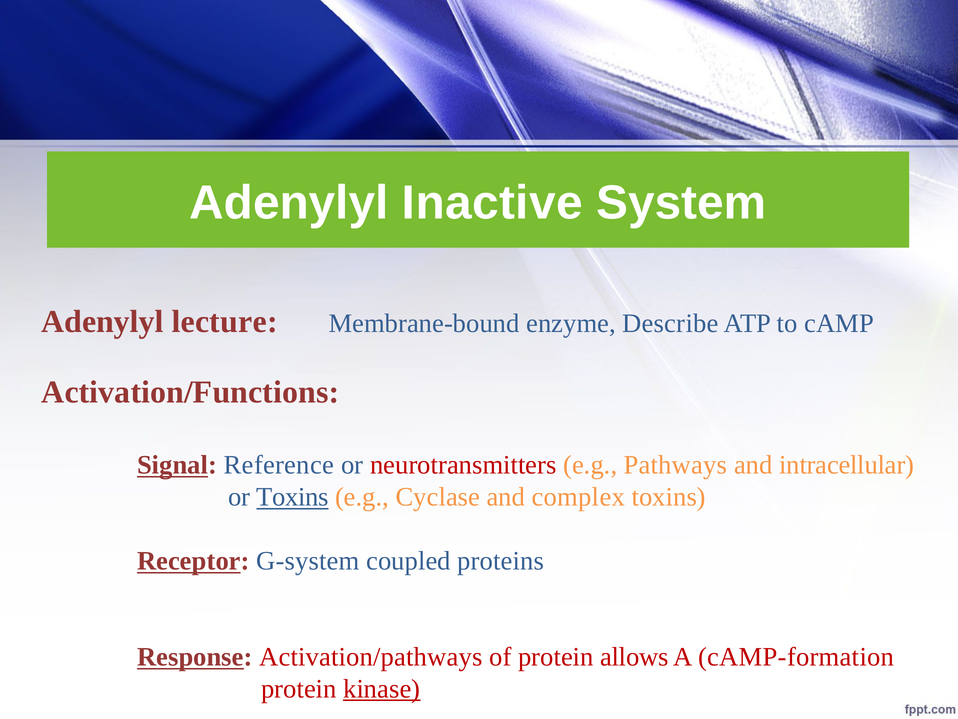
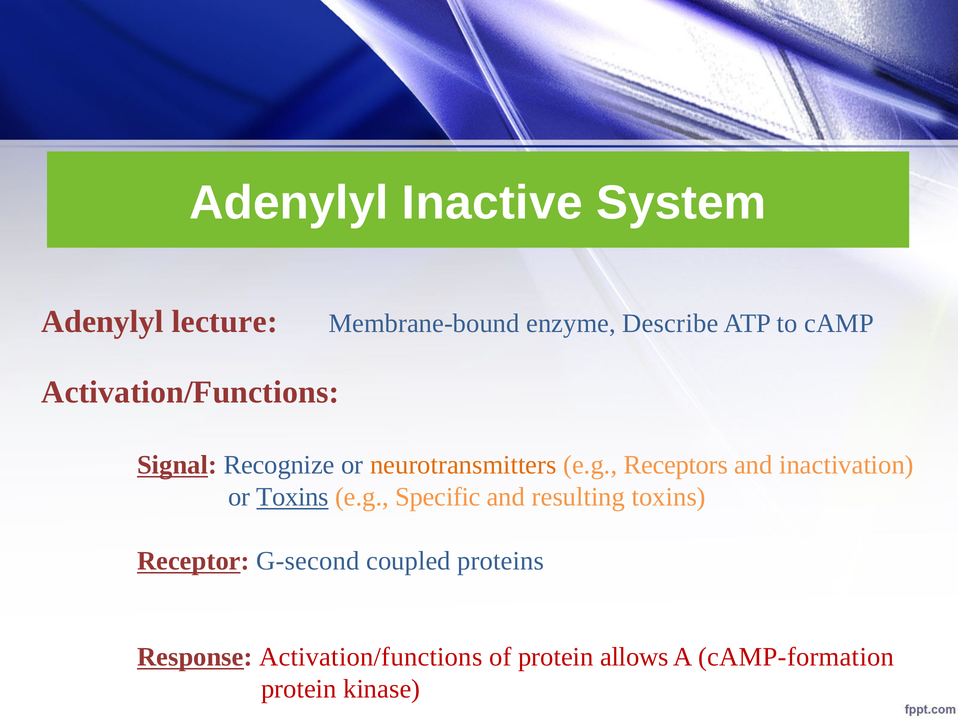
Reference: Reference -> Recognize
neurotransmitters colour: red -> orange
Pathways: Pathways -> Receptors
intracellular: intracellular -> inactivation
Cyclase: Cyclase -> Specific
complex: complex -> resulting
G-system: G-system -> G-second
Response Activation/pathways: Activation/pathways -> Activation/functions
kinase underline: present -> none
